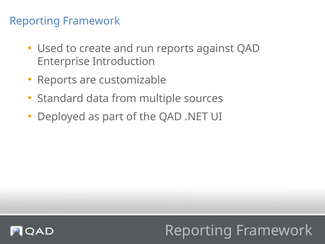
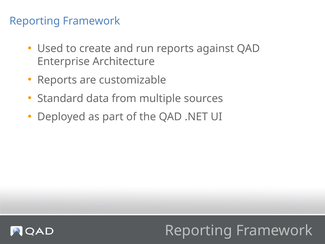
Introduction: Introduction -> Architecture
